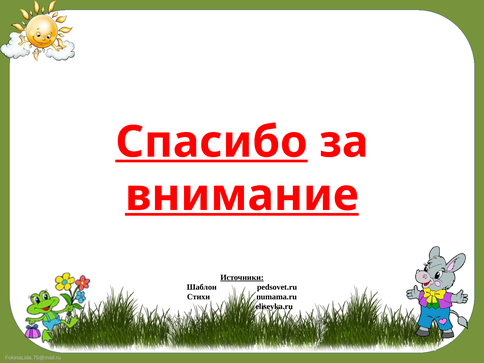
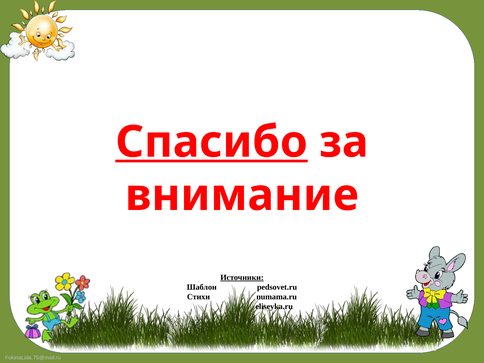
внимание underline: present -> none
